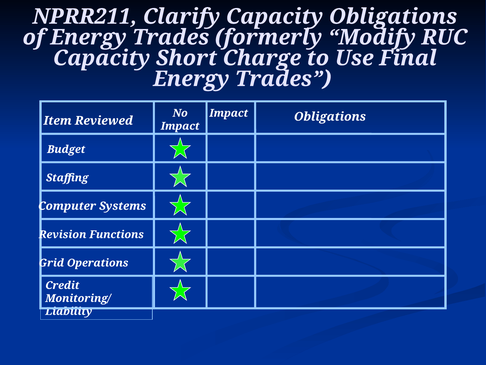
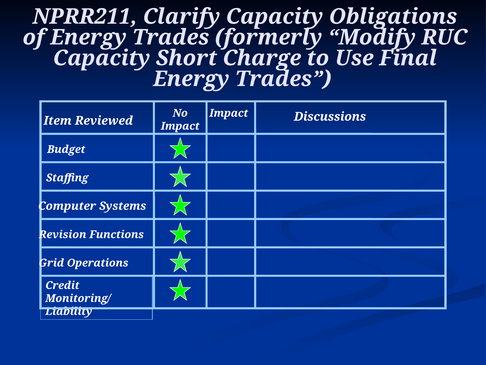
Reviewed Obligations: Obligations -> Discussions
